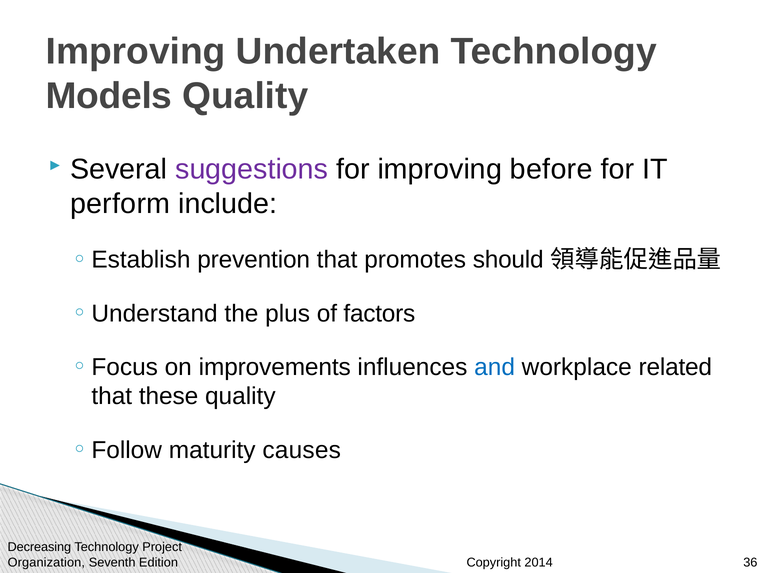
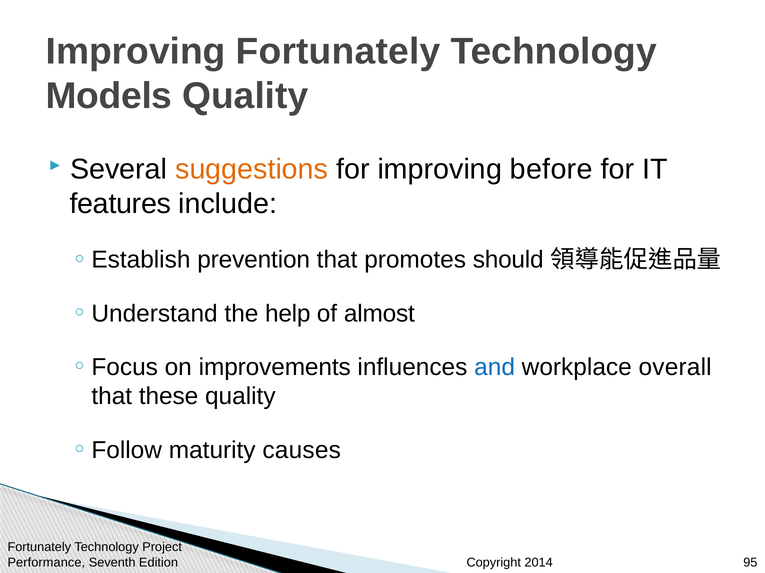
Improving Undertaken: Undertaken -> Fortunately
suggestions colour: purple -> orange
perform: perform -> features
plus: plus -> help
factors: factors -> almost
related: related -> overall
Decreasing at (39, 548): Decreasing -> Fortunately
Organization: Organization -> Performance
36: 36 -> 95
